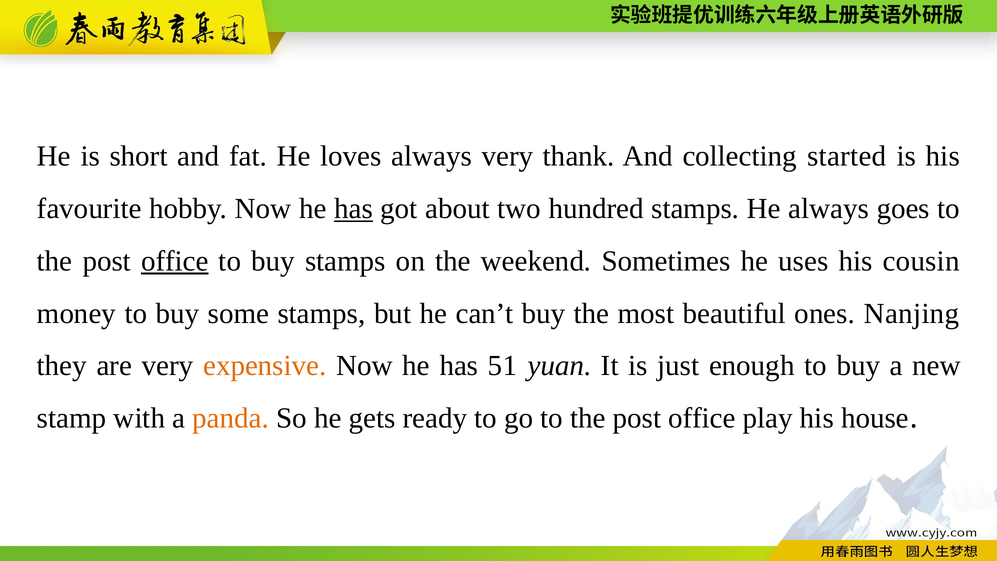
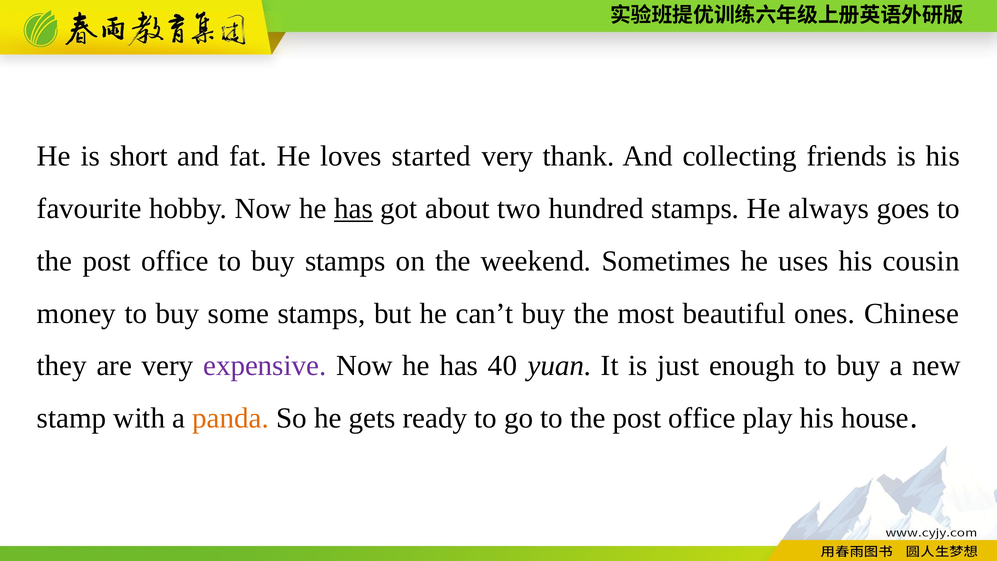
loves always: always -> started
started: started -> friends
office at (175, 261) underline: present -> none
Nanjing: Nanjing -> Chinese
expensive colour: orange -> purple
51: 51 -> 40
